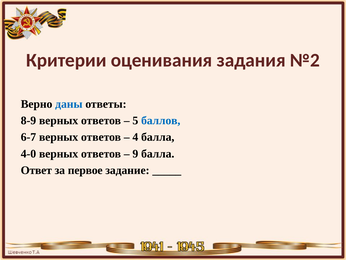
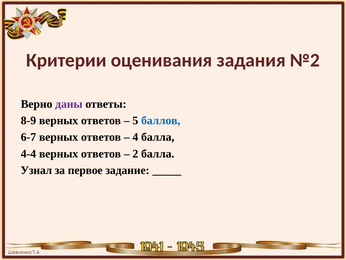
даны colour: blue -> purple
4-0: 4-0 -> 4-4
9: 9 -> 2
Ответ: Ответ -> Узнал
